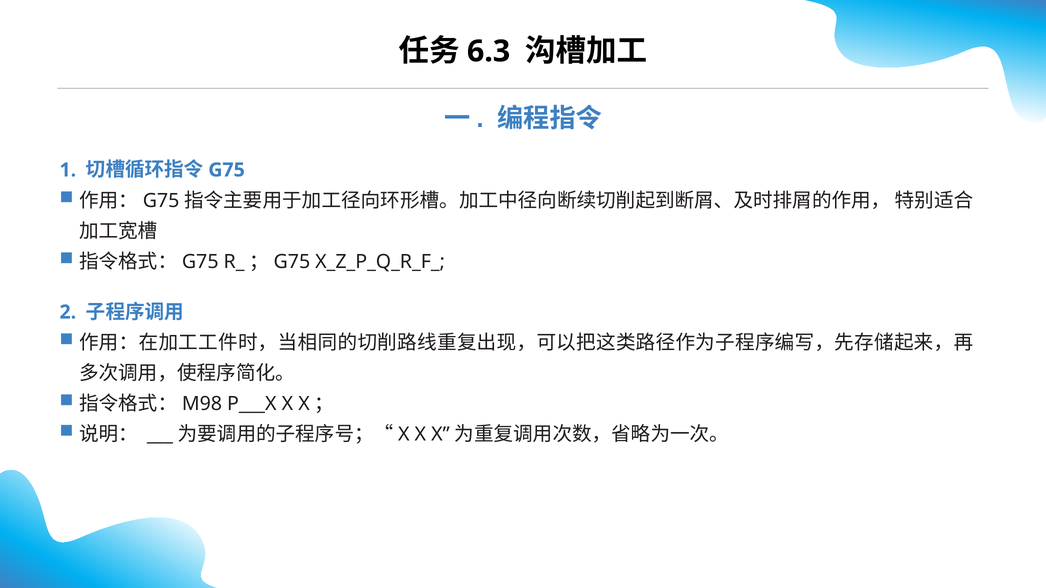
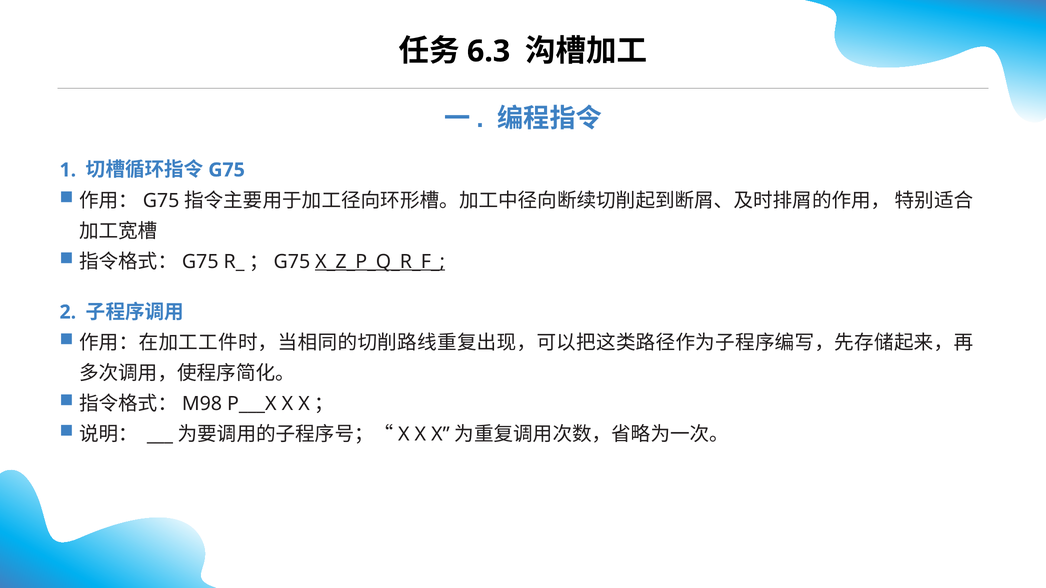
X_Z_P_Q_R_F_ underline: none -> present
